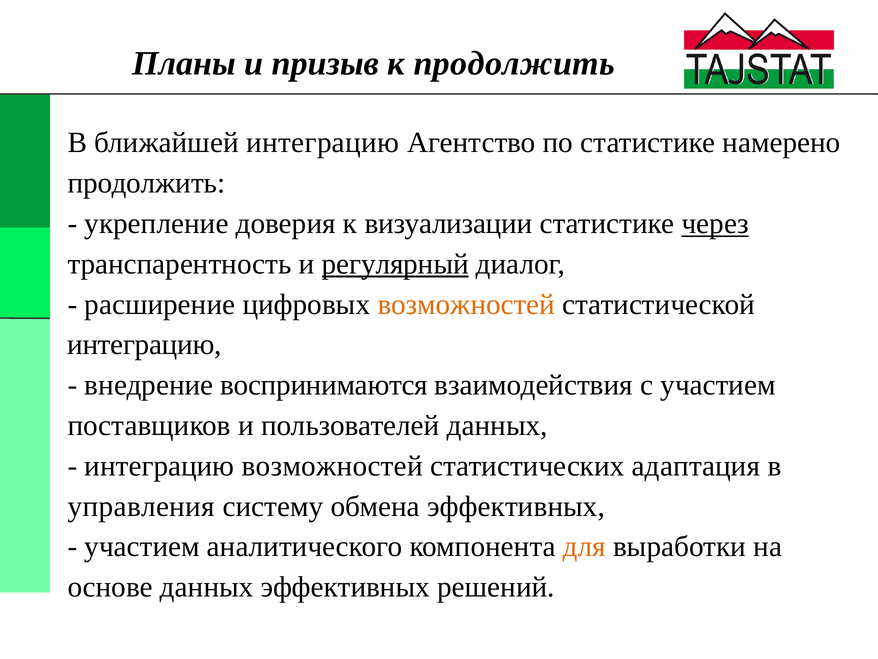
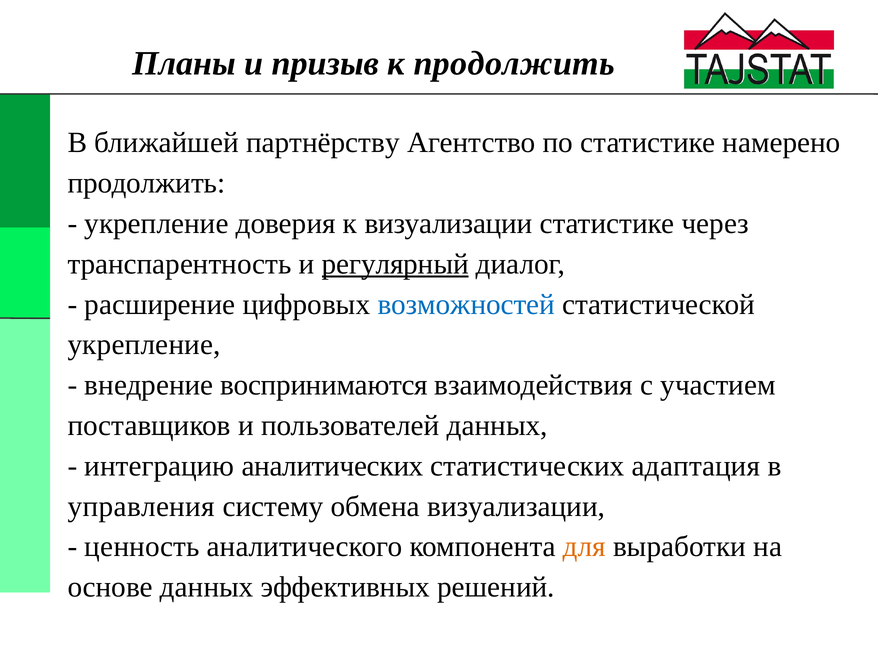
ближайшей интеграцию: интеграцию -> партнёрству
через underline: present -> none
возможностей at (466, 304) colour: orange -> blue
интеграцию at (144, 345): интеграцию -> укрепление
интеграцию возможностей: возможностей -> аналитических
обмена эффективных: эффективных -> визуализации
участием at (142, 546): участием -> ценность
